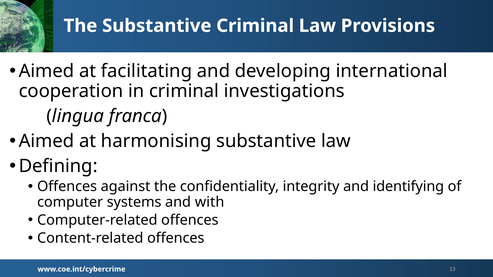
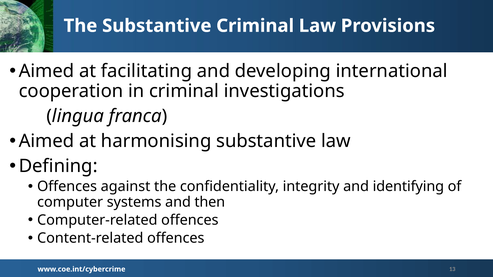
with: with -> then
